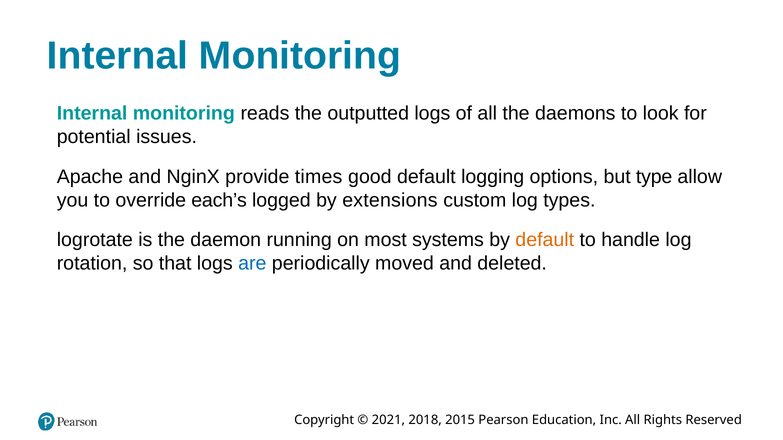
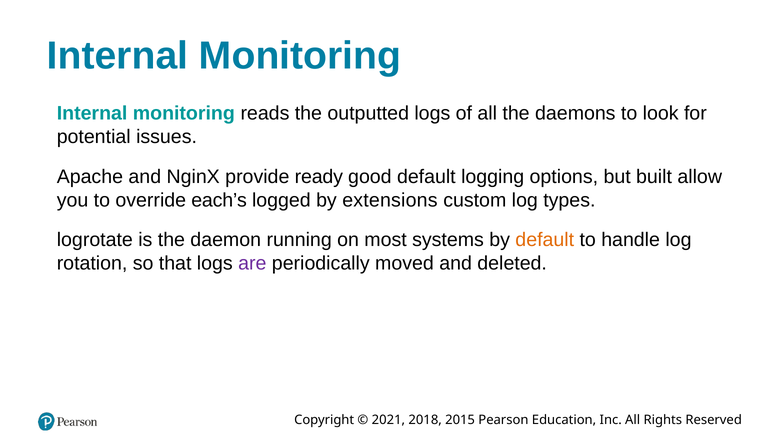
times: times -> ready
type: type -> built
are colour: blue -> purple
